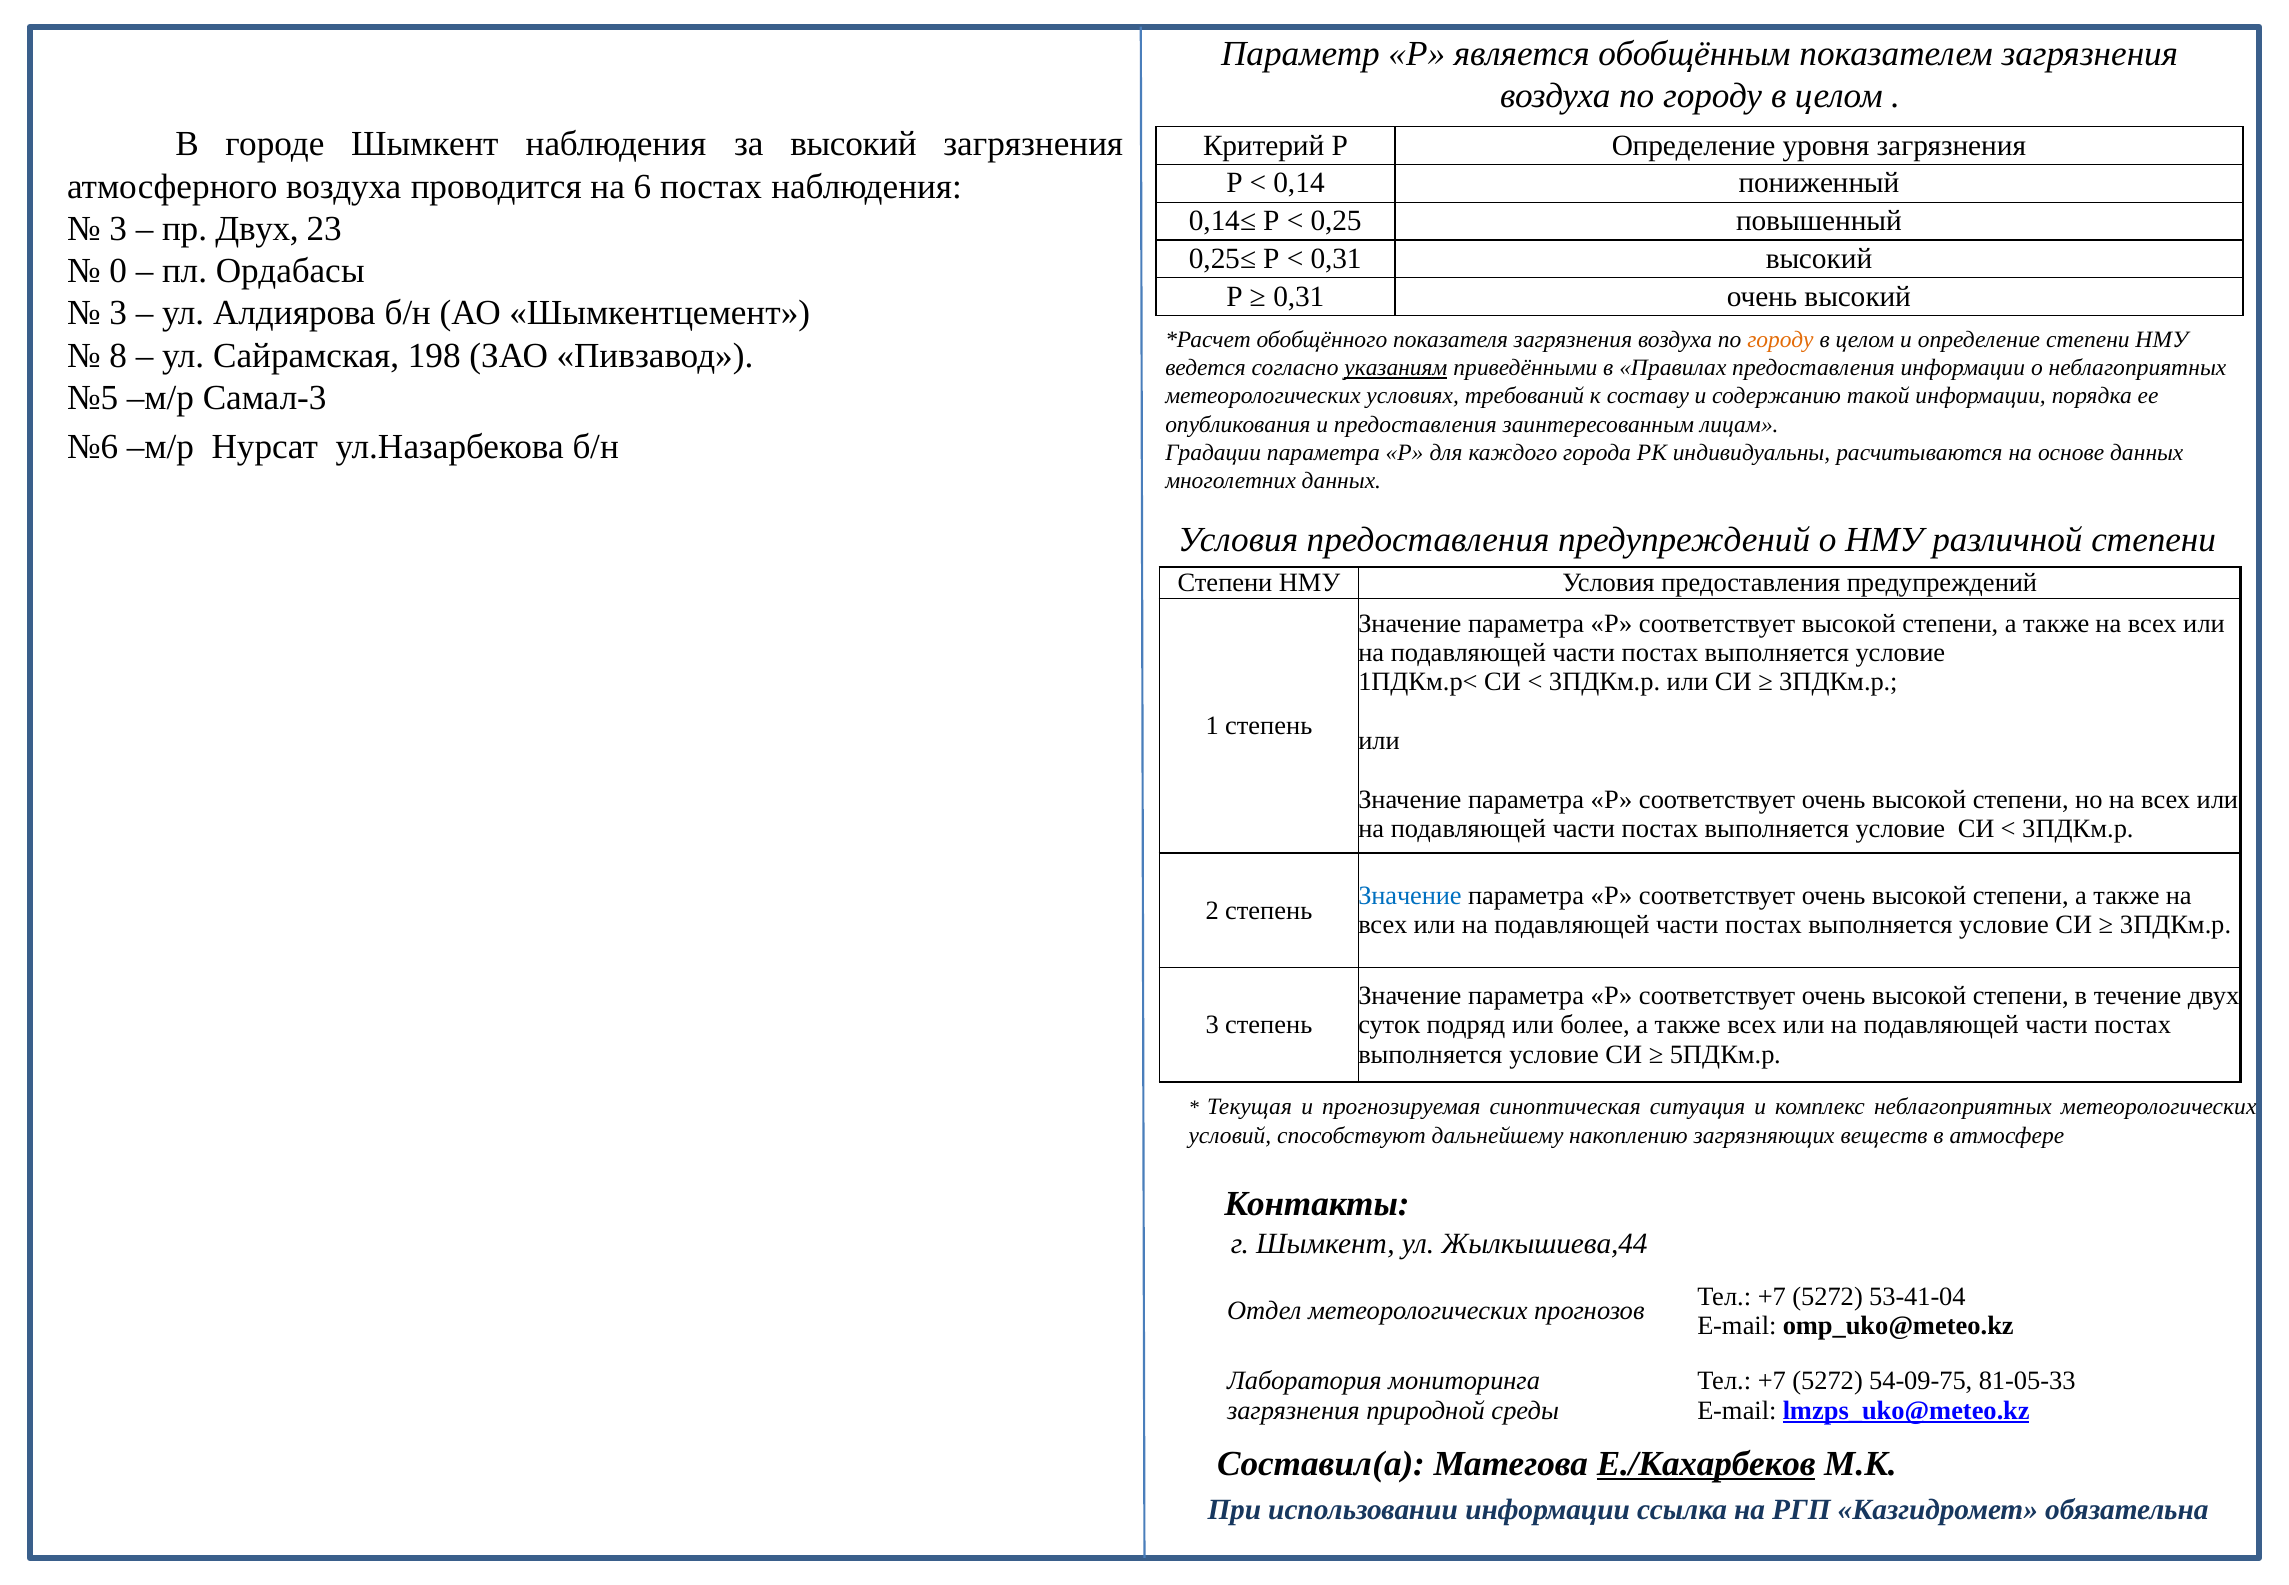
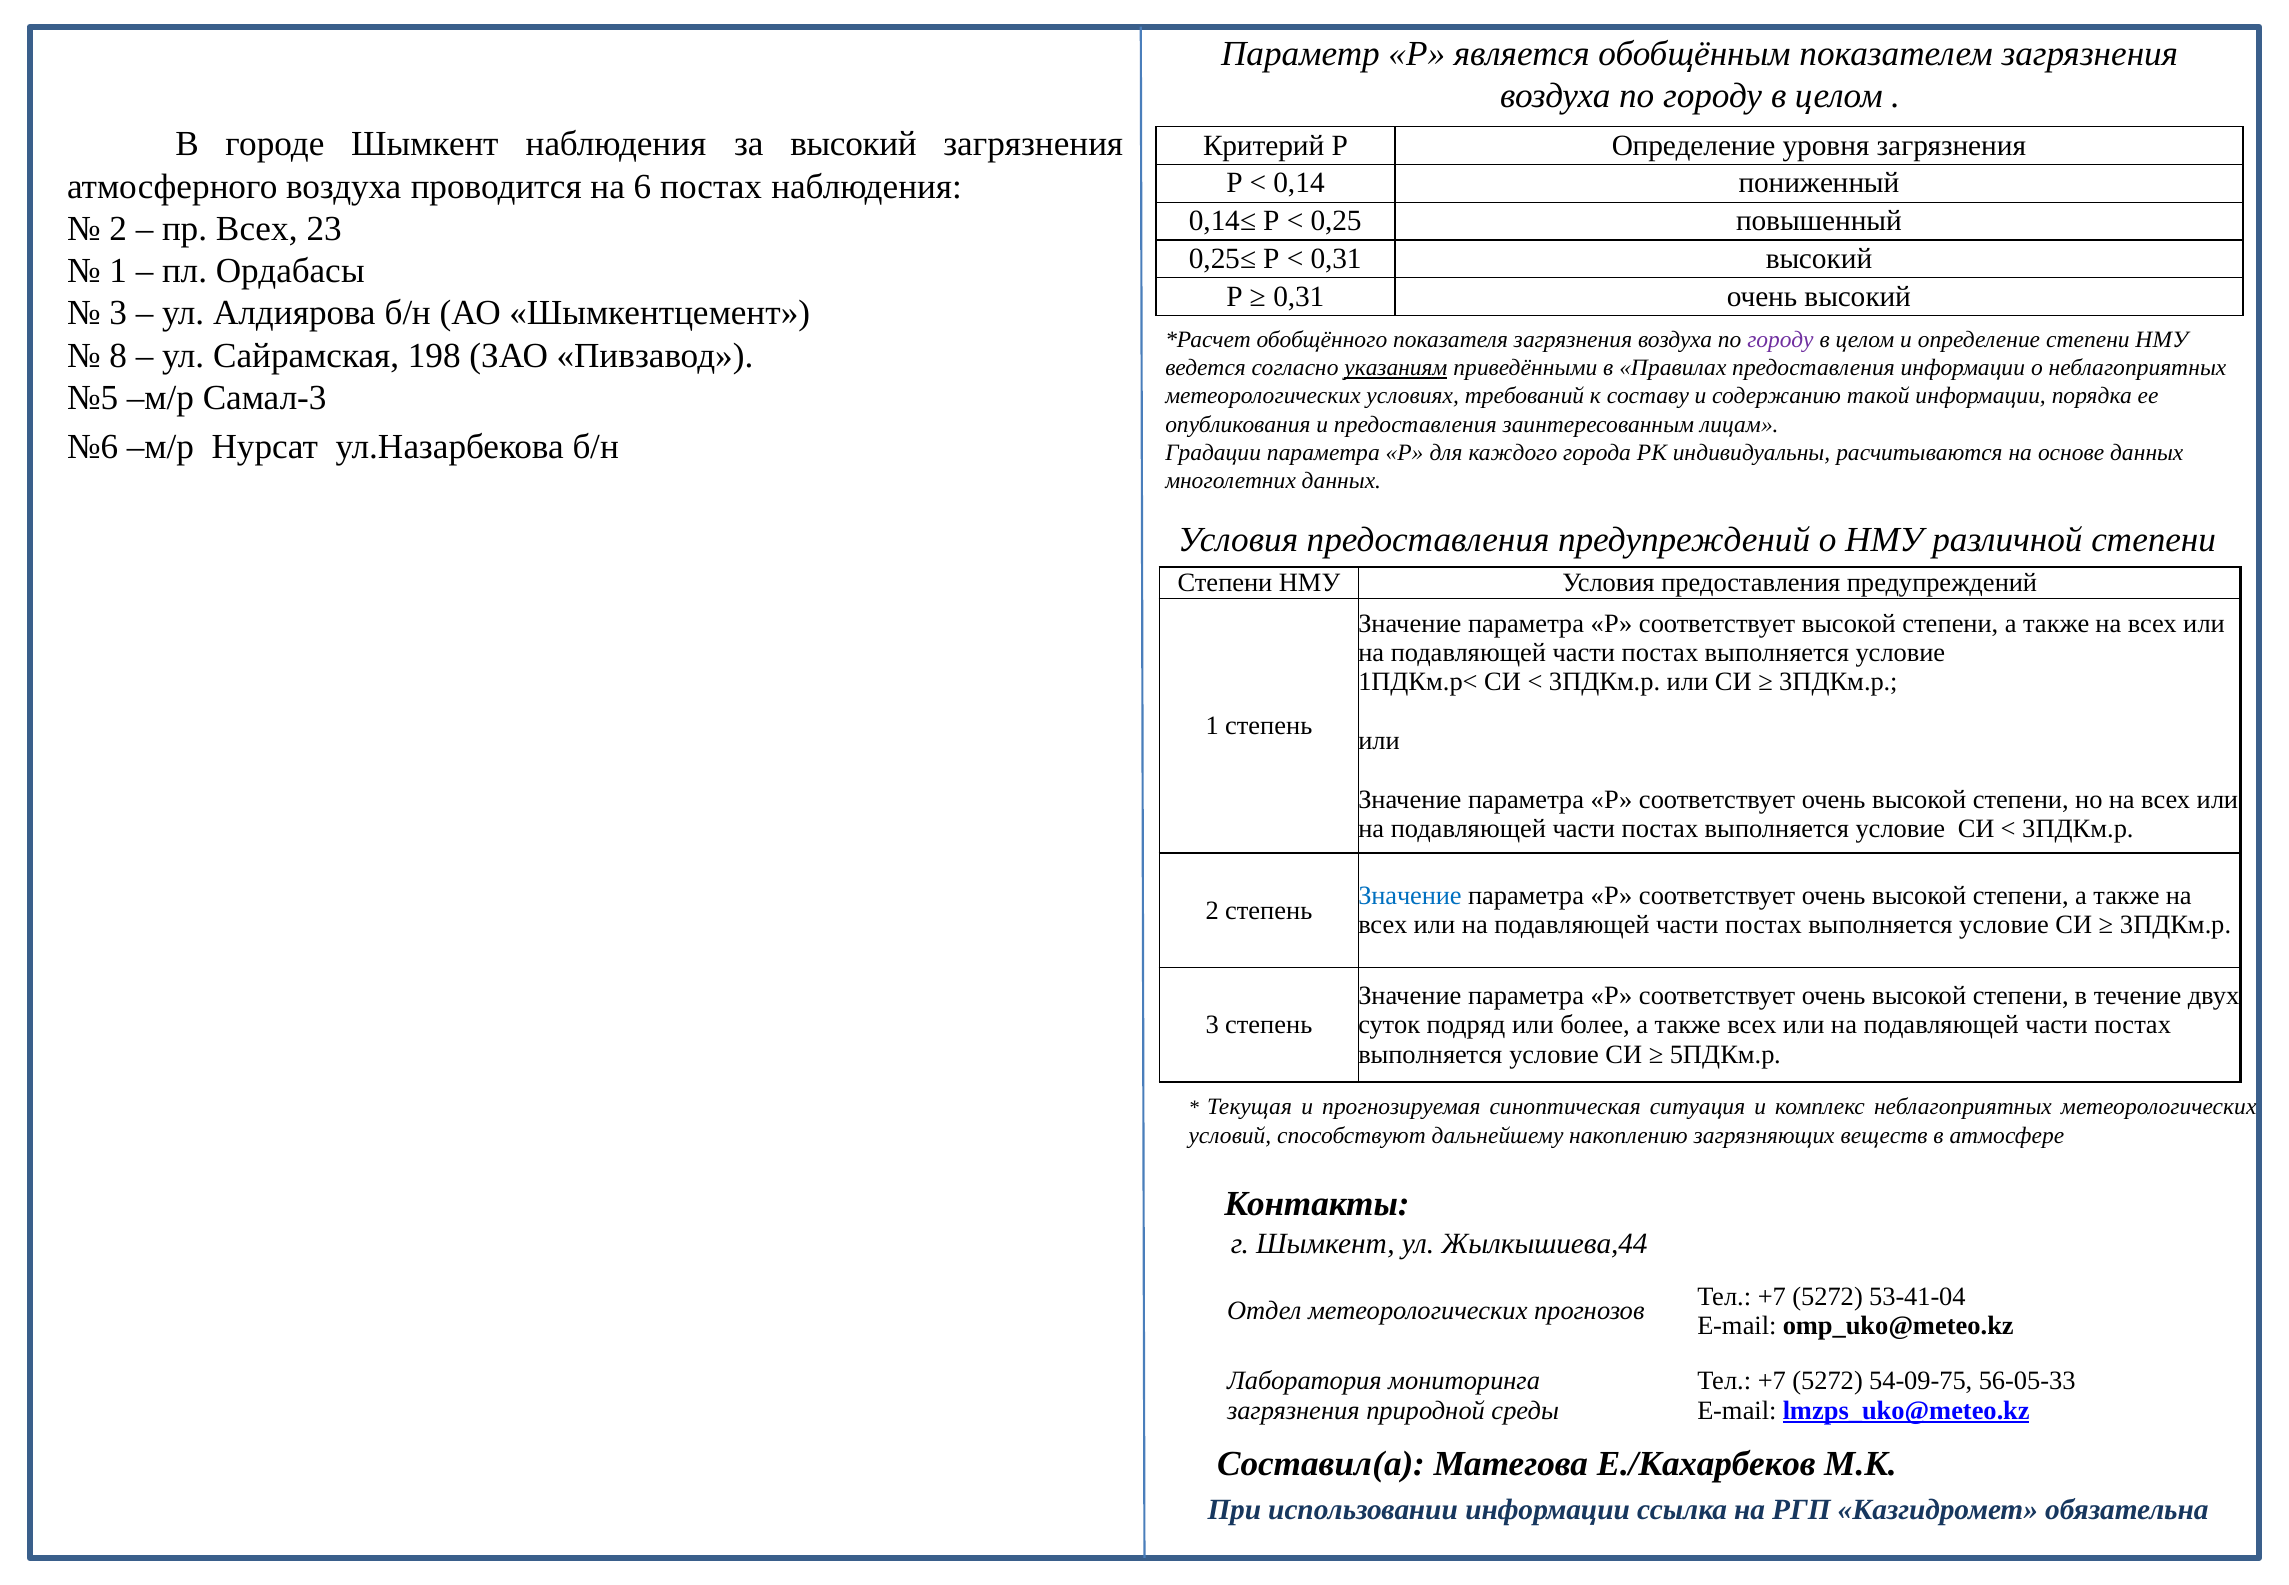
3 at (118, 229): 3 -> 2
пр Двух: Двух -> Всех
0 at (118, 271): 0 -> 1
городу at (1780, 340) colour: orange -> purple
81-05-33: 81-05-33 -> 56-05-33
Е./Кахарбеков underline: present -> none
